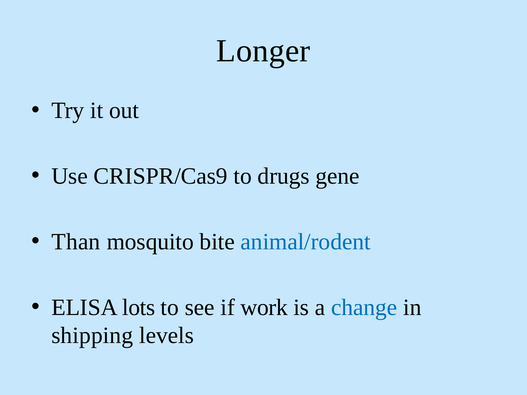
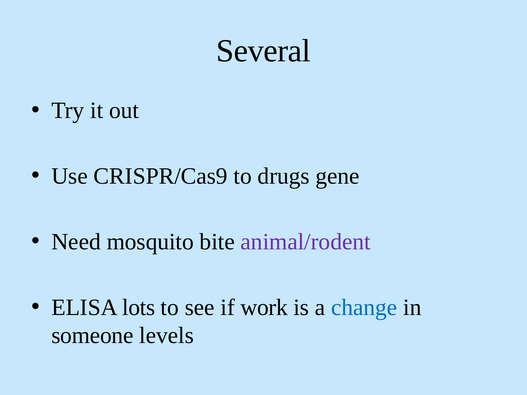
Longer: Longer -> Several
Than: Than -> Need
animal/rodent colour: blue -> purple
shipping: shipping -> someone
